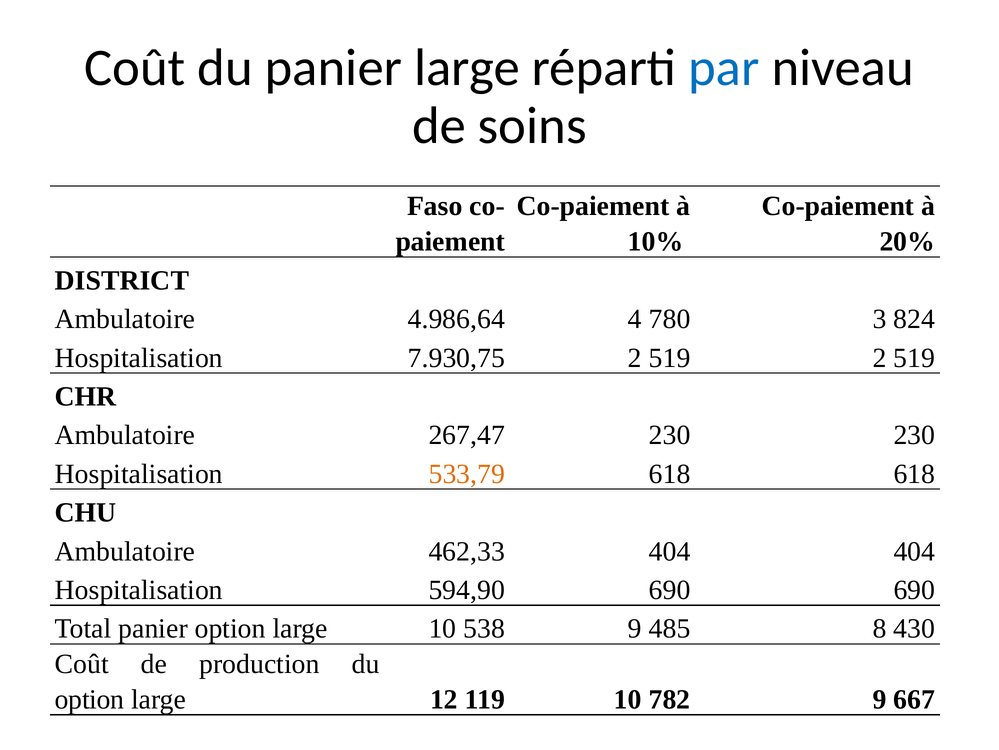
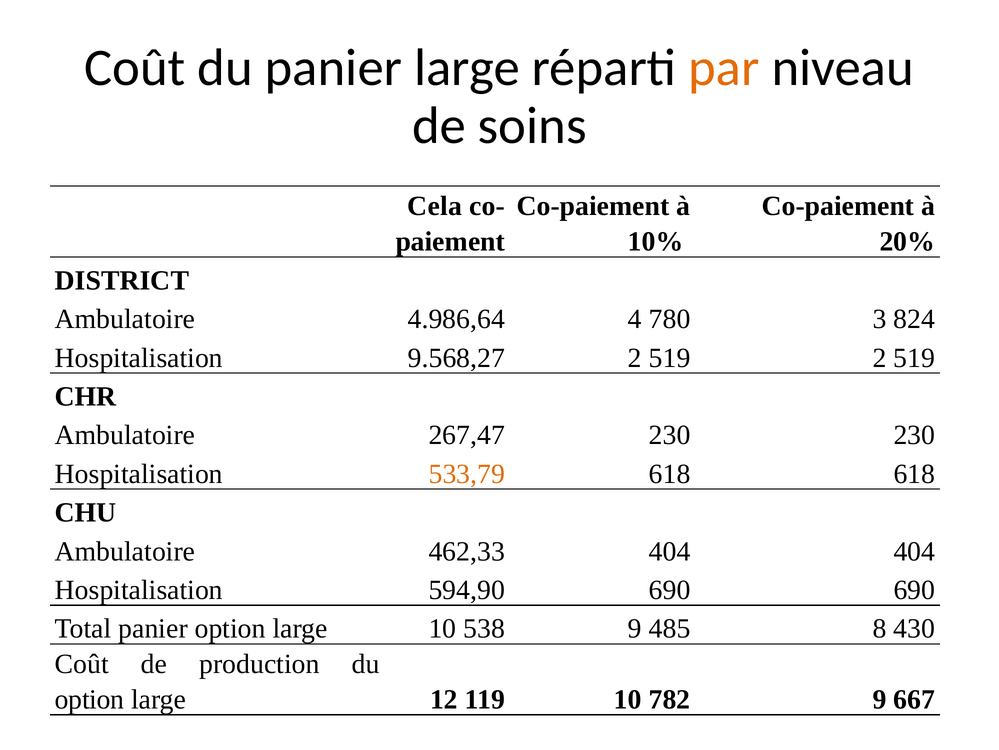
par colour: blue -> orange
Faso: Faso -> Cela
7.930,75: 7.930,75 -> 9.568,27
